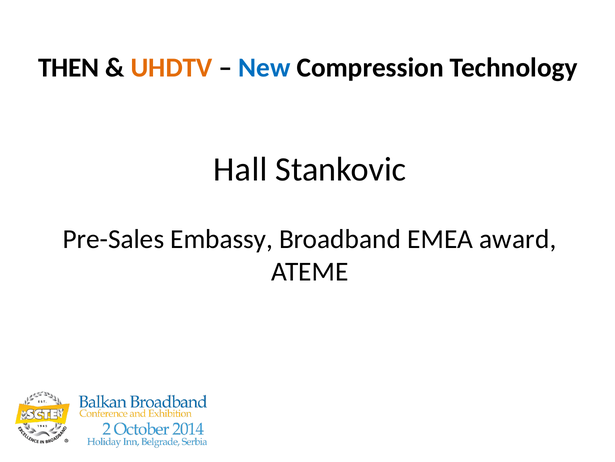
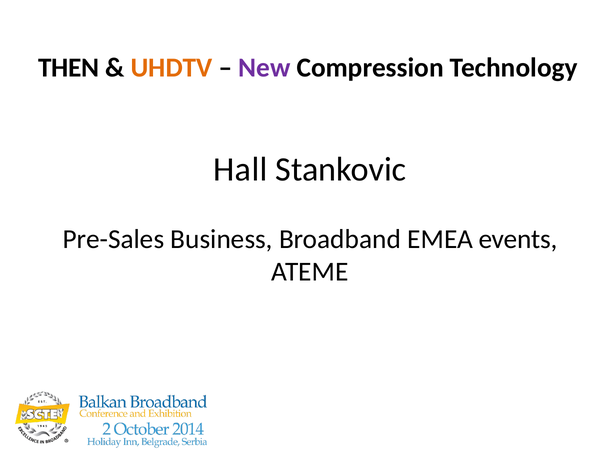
New colour: blue -> purple
Embassy: Embassy -> Business
award: award -> events
